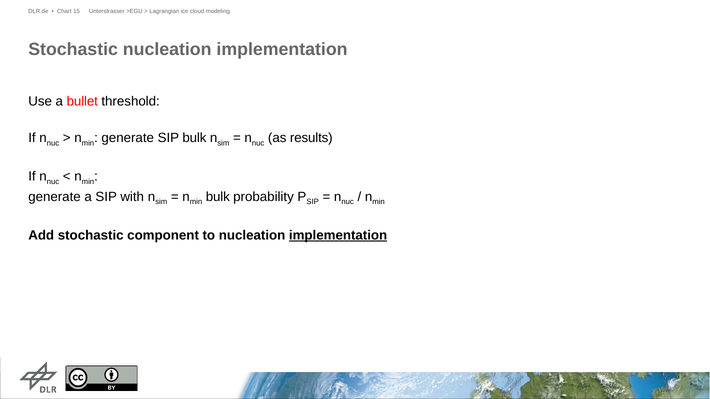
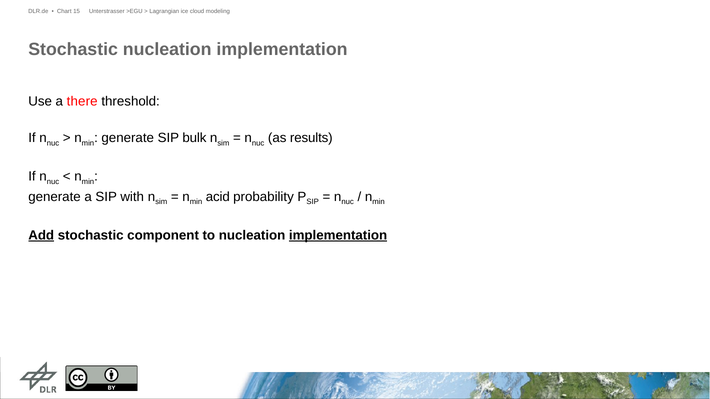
bullet: bullet -> there
bulk at (218, 197): bulk -> acid
Add underline: none -> present
